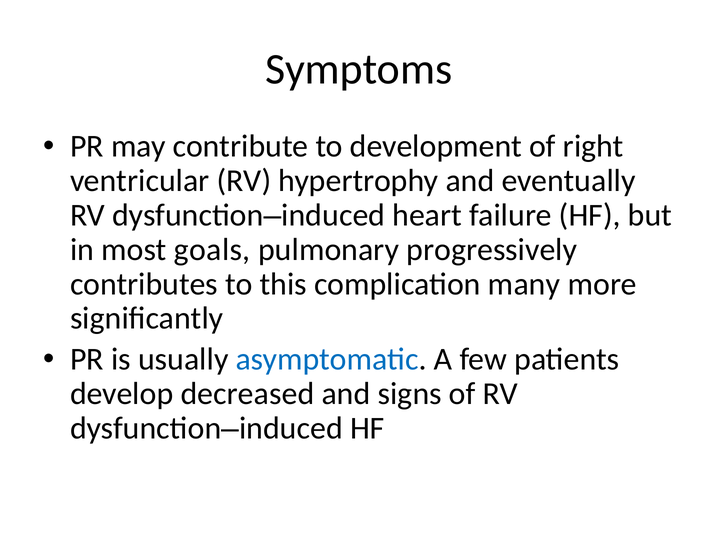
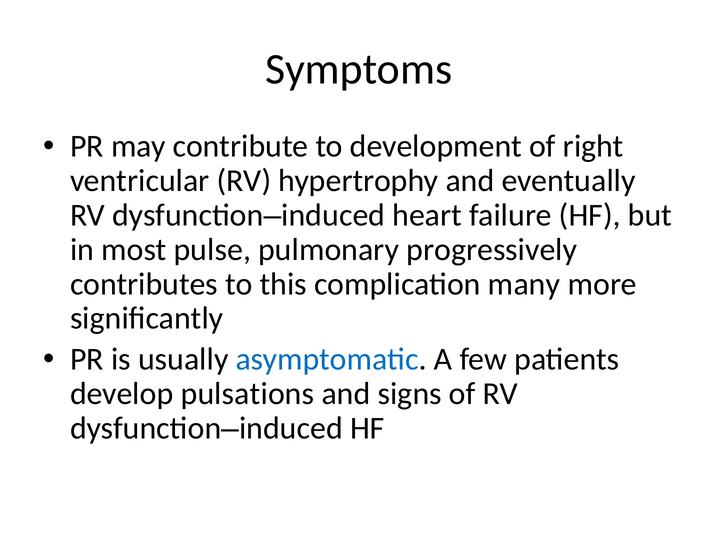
goals: goals -> pulse
decreased: decreased -> pulsations
